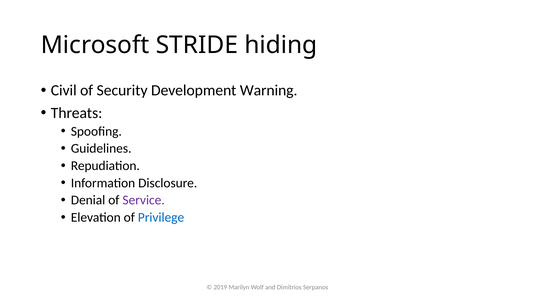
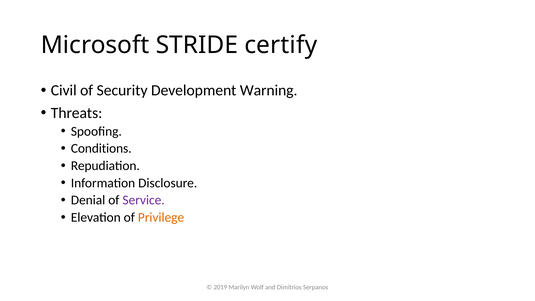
hiding: hiding -> certify
Guidelines: Guidelines -> Conditions
Privilege colour: blue -> orange
